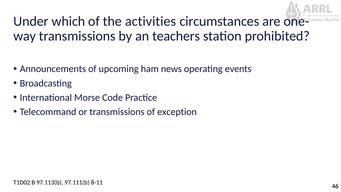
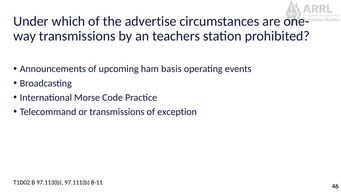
activities: activities -> advertise
news: news -> basis
